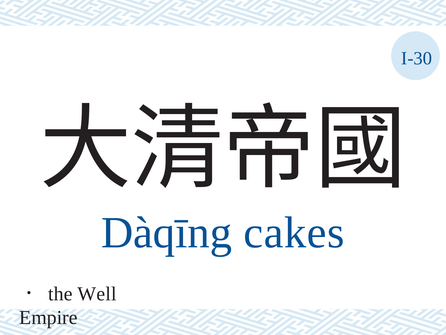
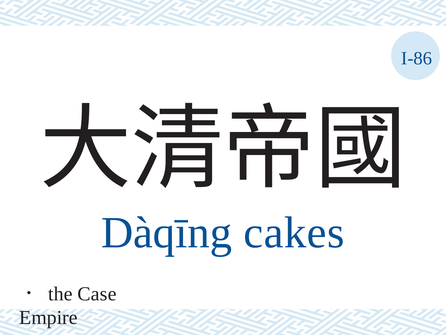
I-30: I-30 -> I-86
Well: Well -> Case
